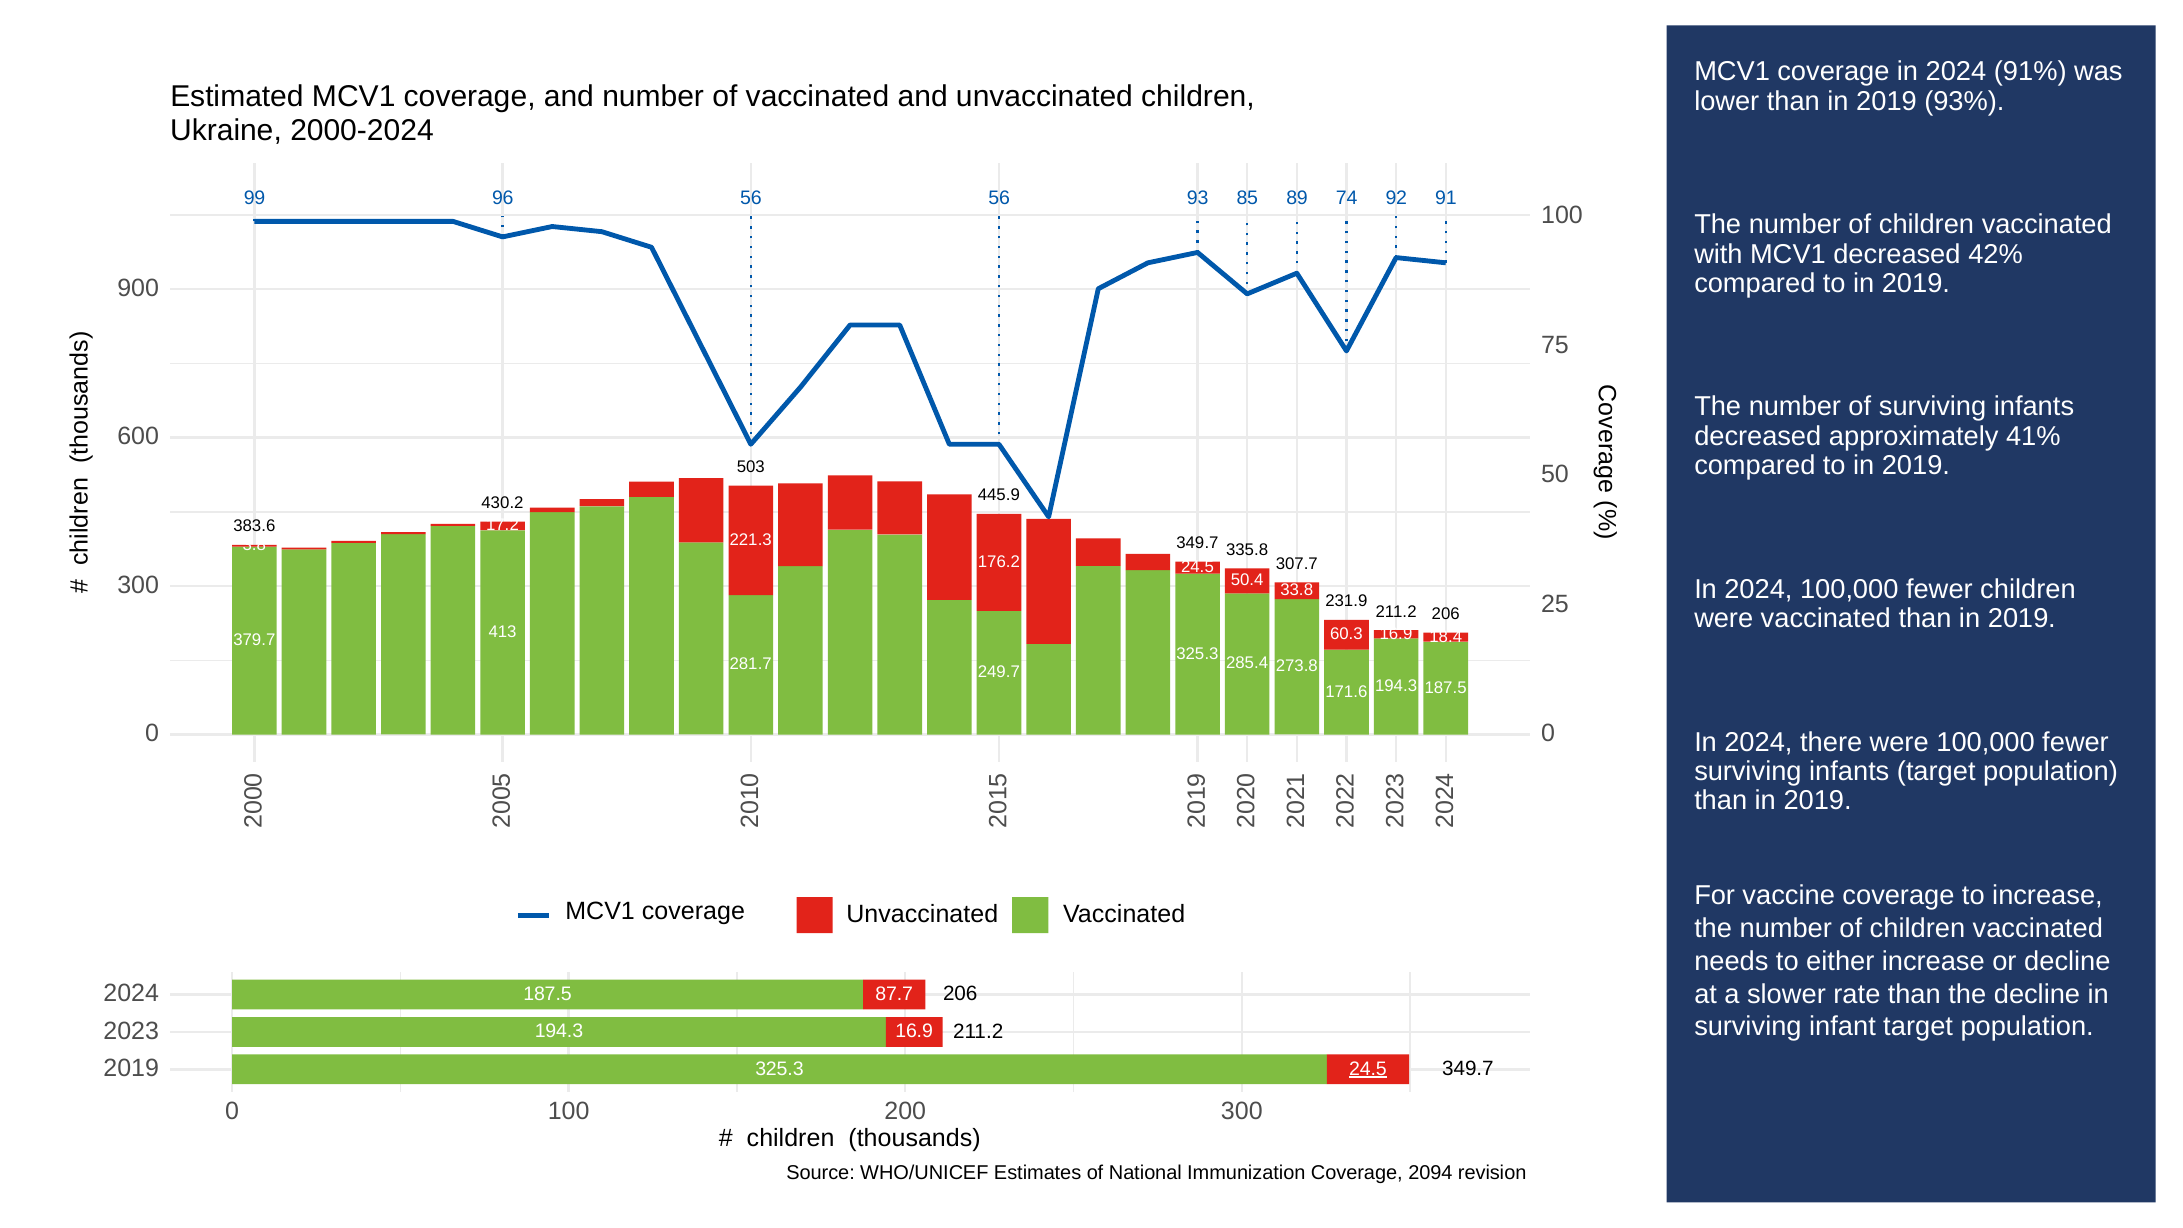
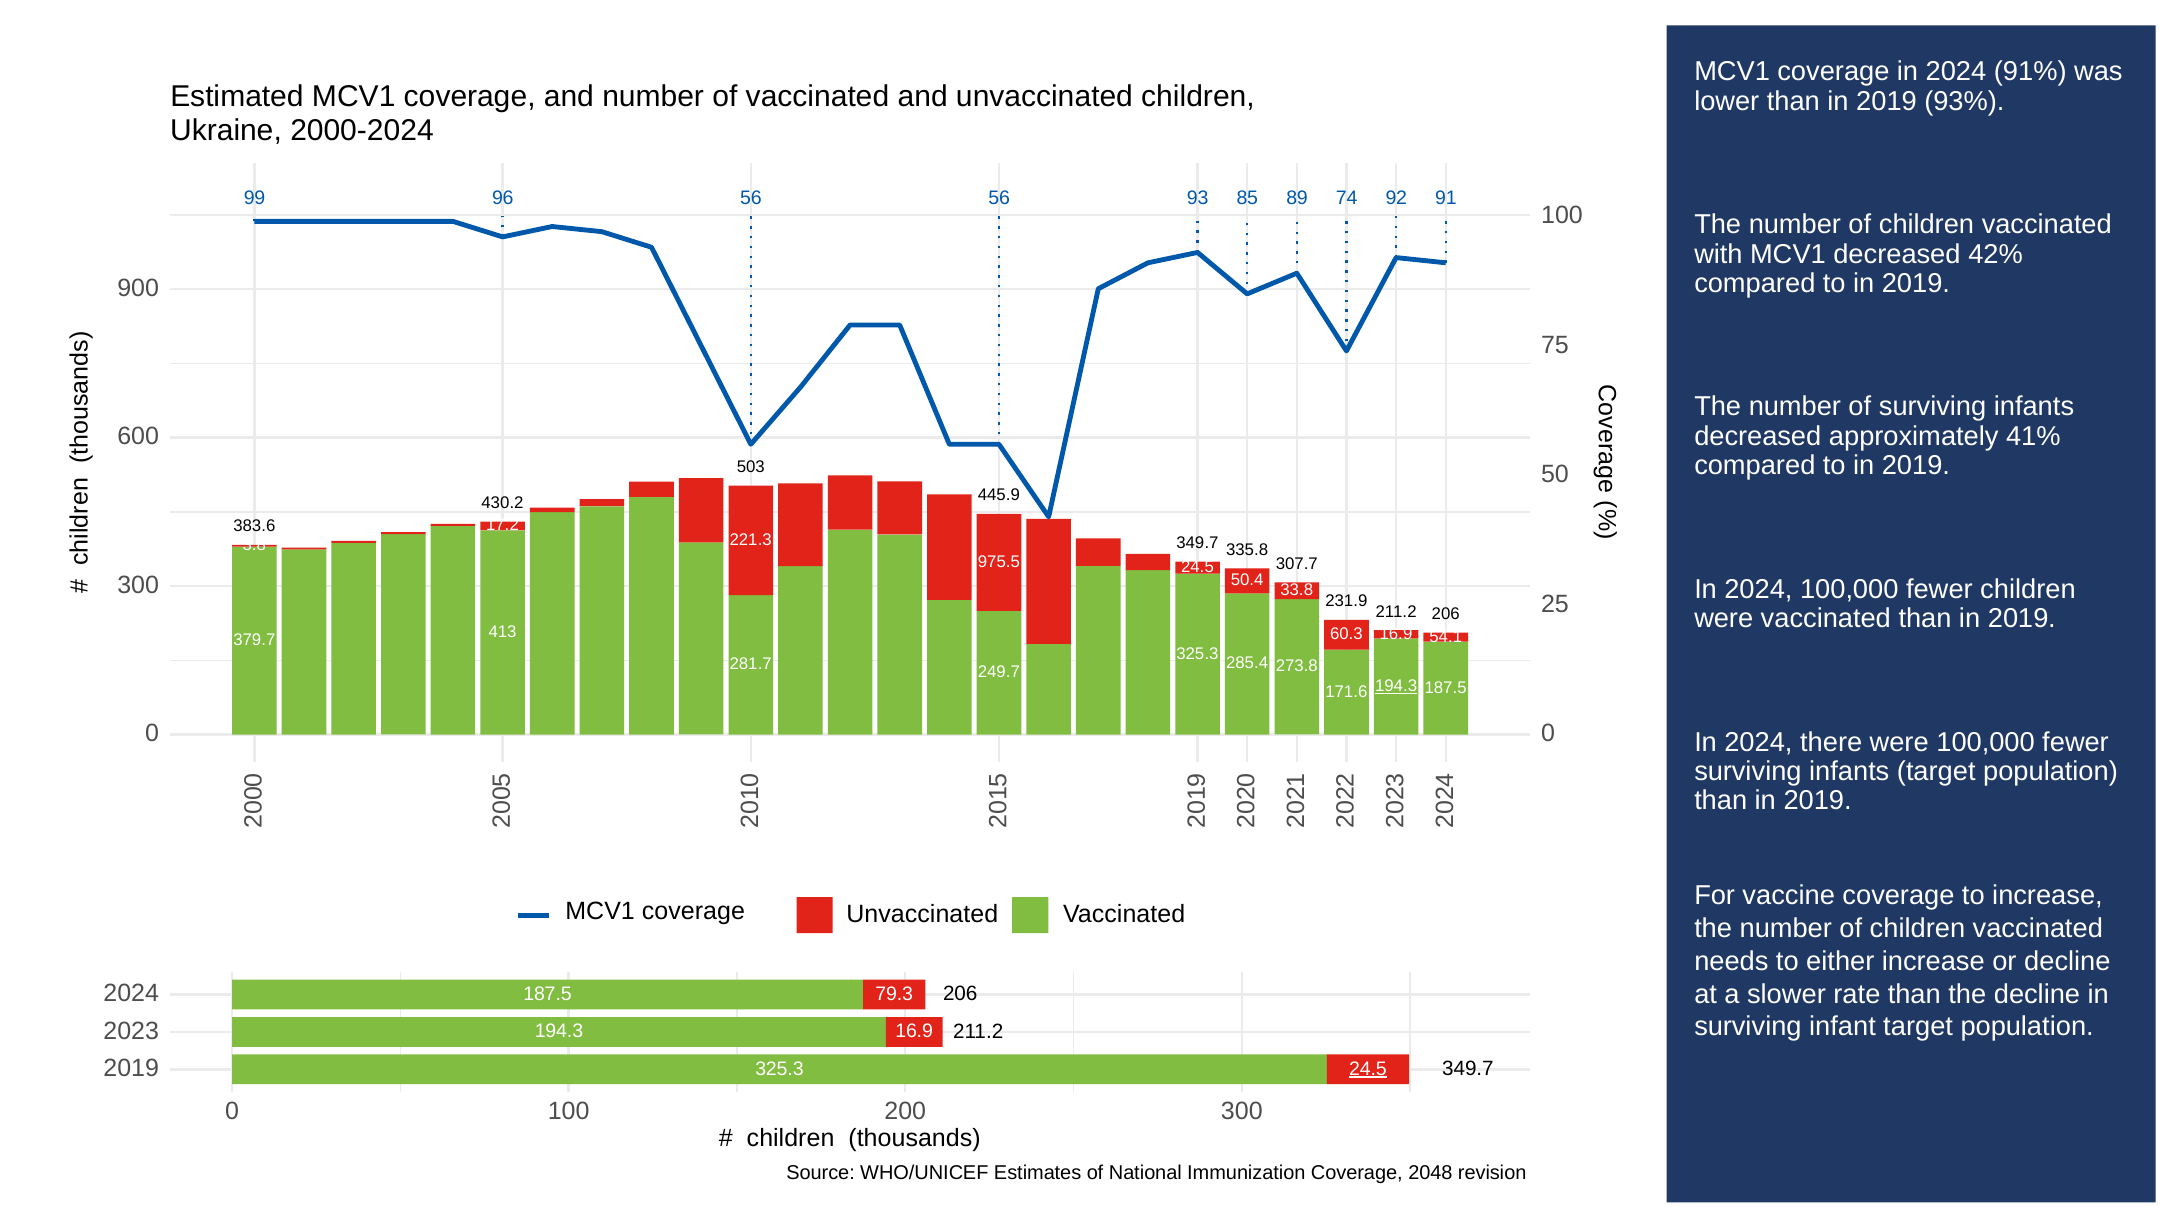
176.2: 176.2 -> 975.5
18.4: 18.4 -> 54.1
194.3 at (1396, 686) underline: none -> present
87.7: 87.7 -> 79.3
2094: 2094 -> 2048
